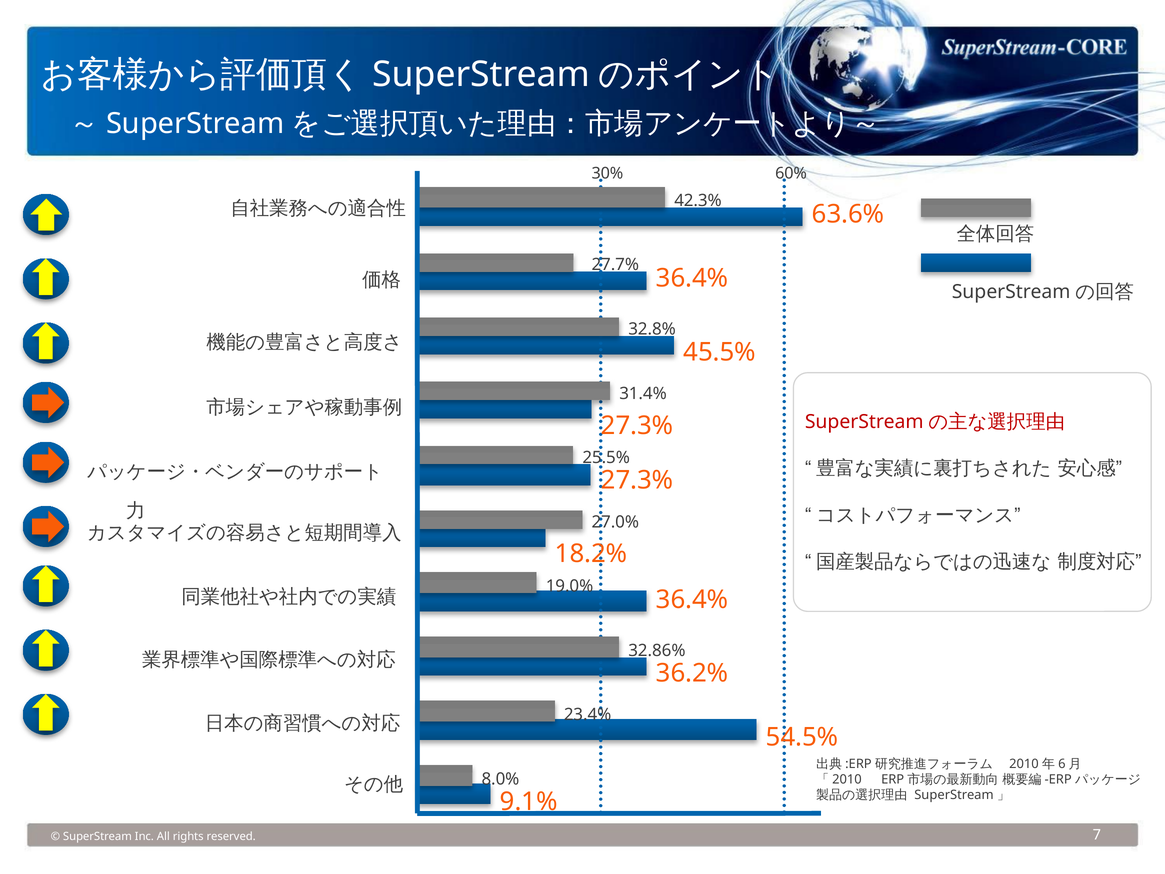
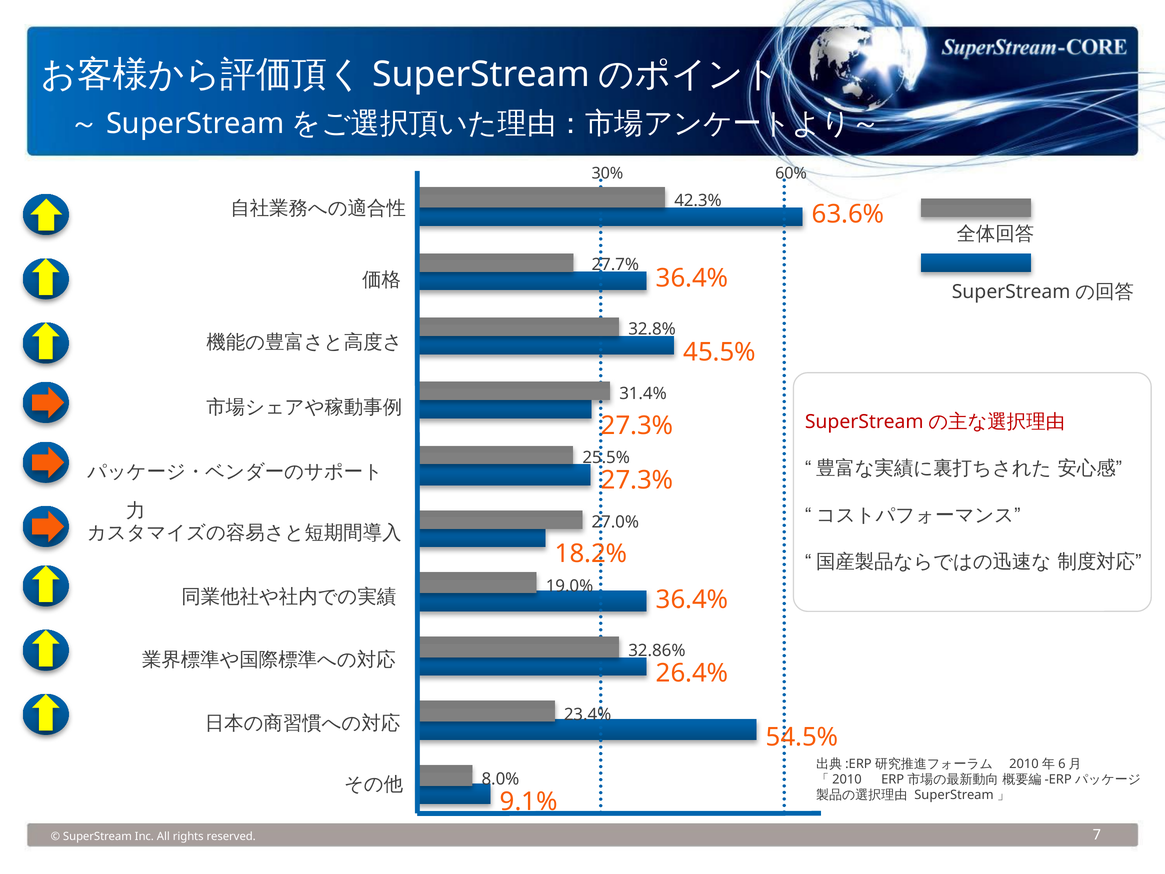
36.2%: 36.2% -> 26.4%
